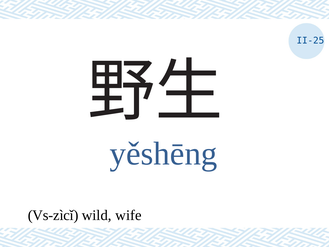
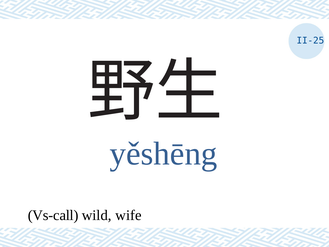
Vs-zìcǐ: Vs-zìcǐ -> Vs-call
